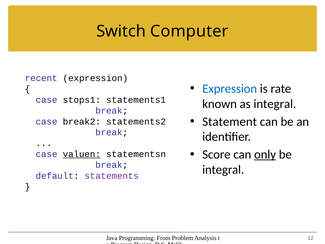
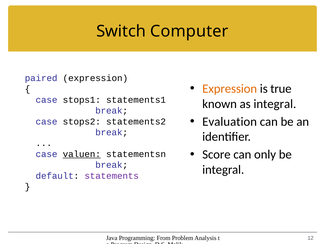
recent: recent -> paired
Expression at (230, 89) colour: blue -> orange
rate: rate -> true
Statement: Statement -> Evaluation
break2: break2 -> stops2
only underline: present -> none
